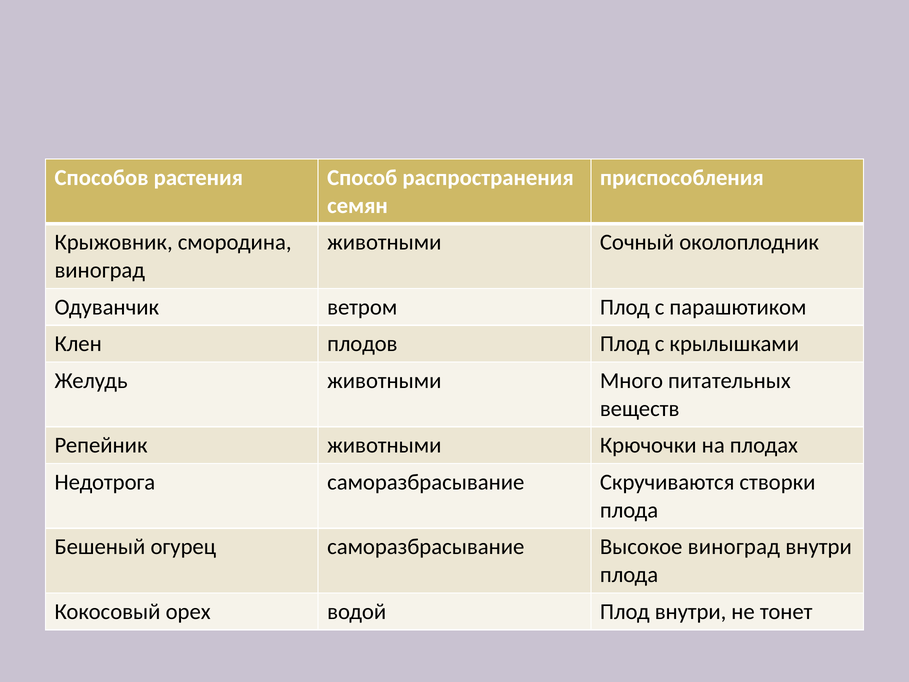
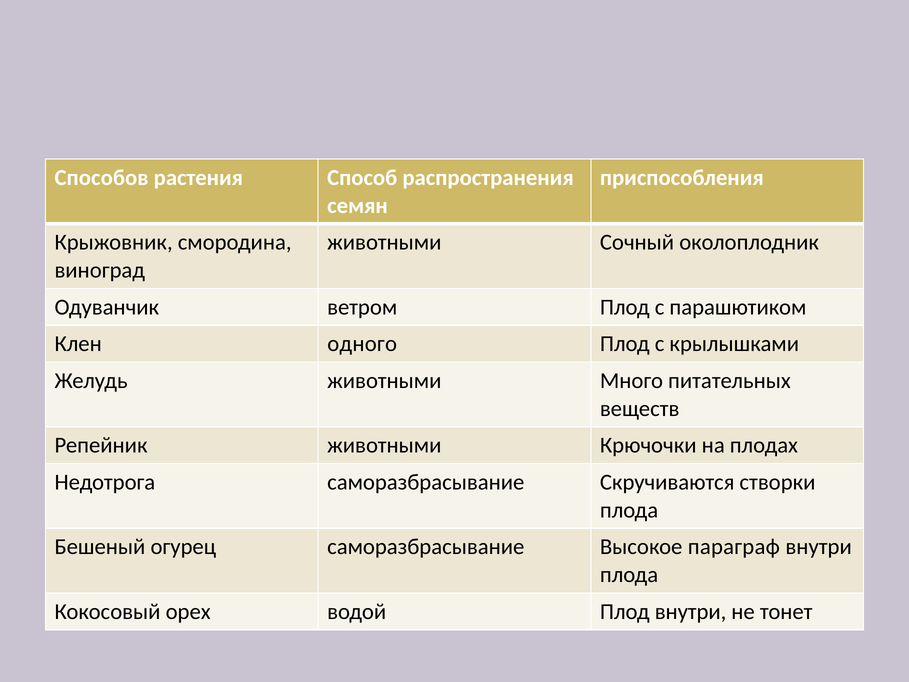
плодов: плодов -> одного
Высокое виноград: виноград -> параграф
